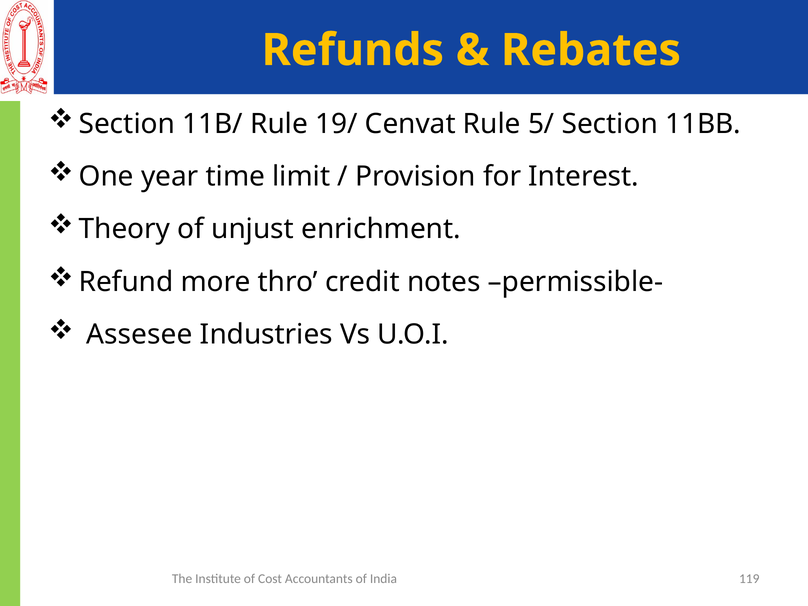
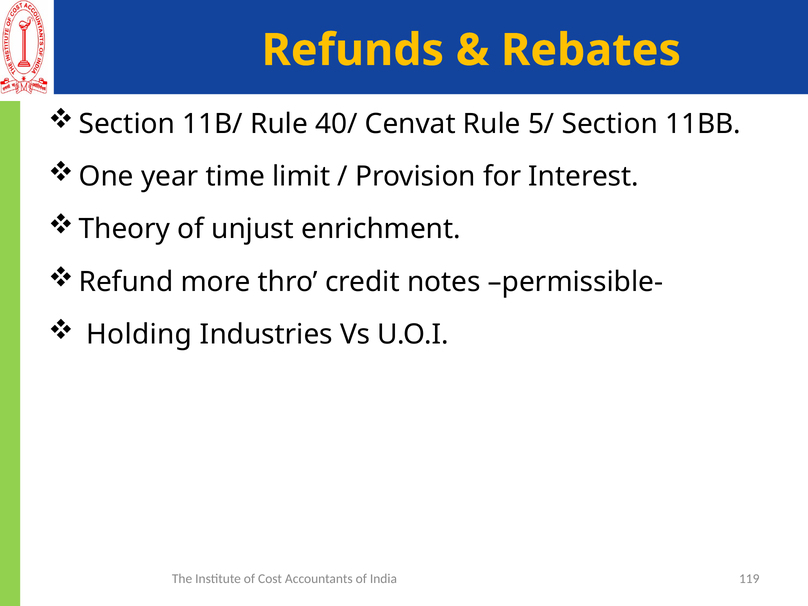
19/: 19/ -> 40/
Assesee: Assesee -> Holding
